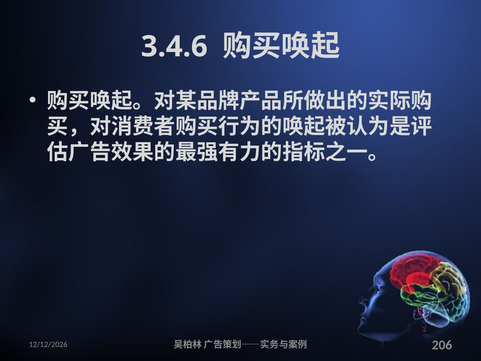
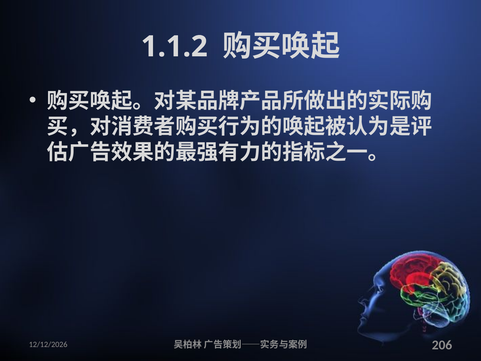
3.4.6: 3.4.6 -> 1.1.2
